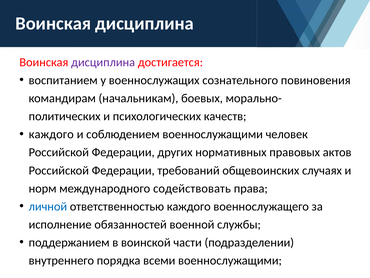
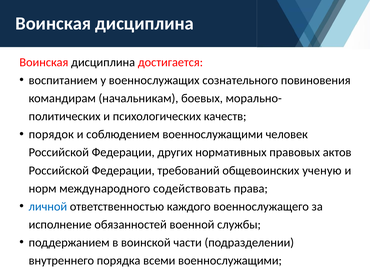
дисциплина at (103, 62) colour: purple -> black
каждого at (51, 134): каждого -> порядок
случаях: случаях -> ученую
